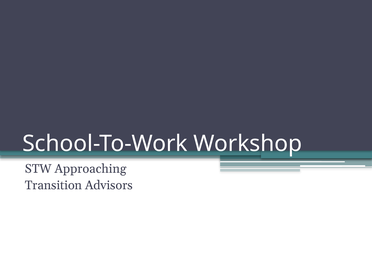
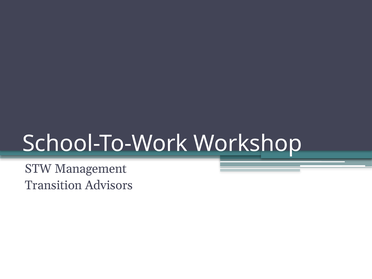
Approaching: Approaching -> Management
